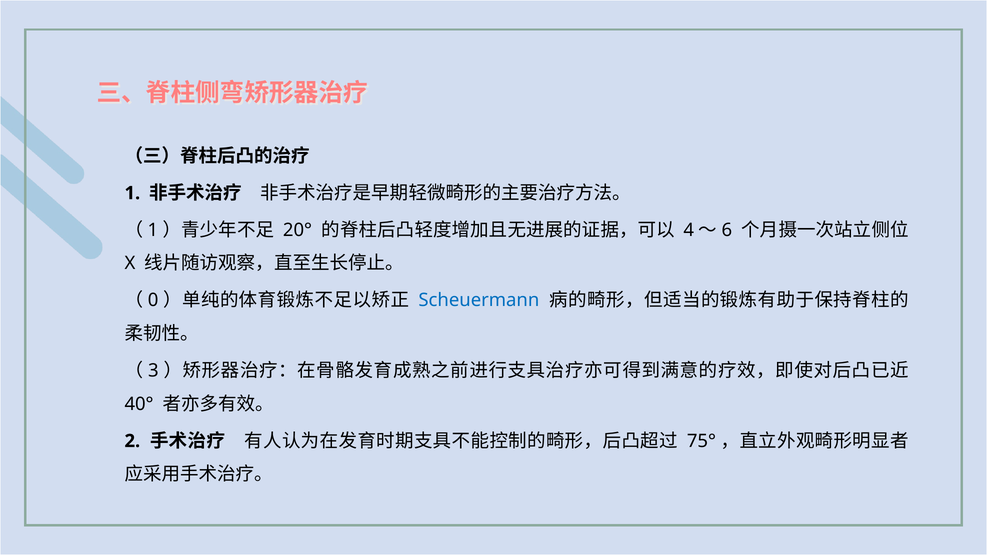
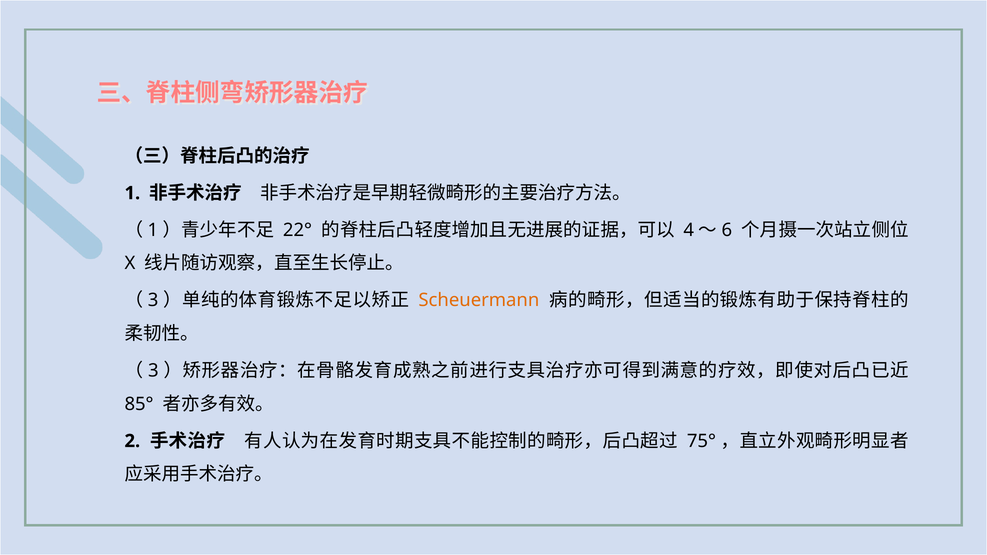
20°: 20° -> 22°
0 at (153, 300): 0 -> 3
Scheuermann colour: blue -> orange
40°: 40° -> 85°
